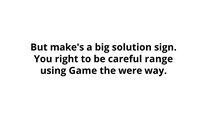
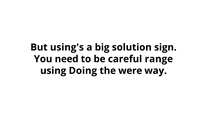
make's: make's -> using's
right: right -> need
Game: Game -> Doing
